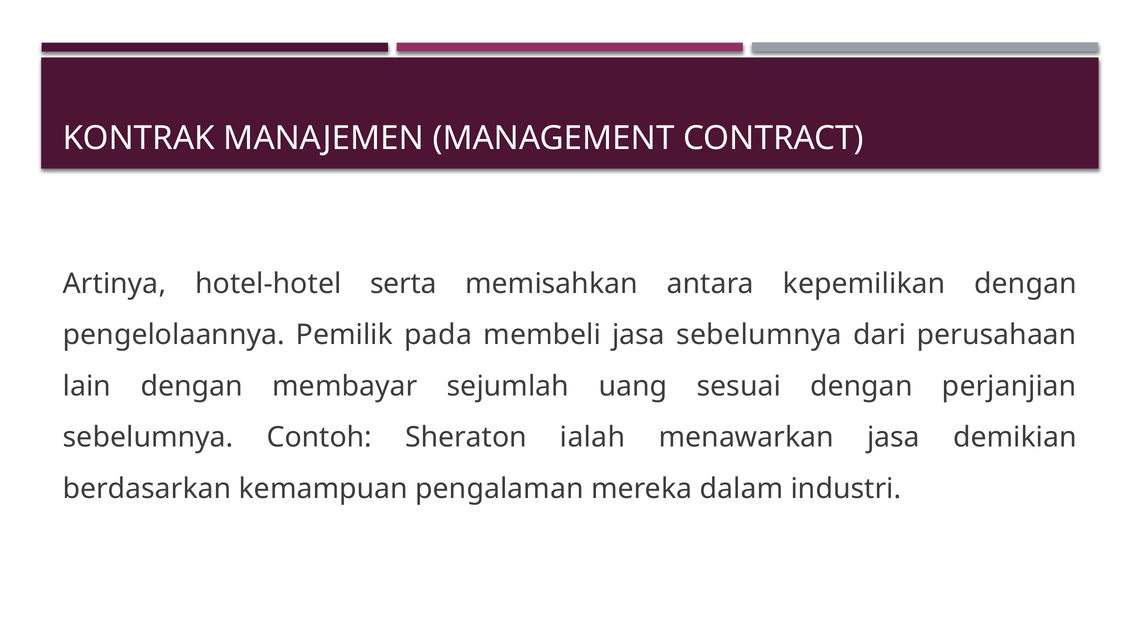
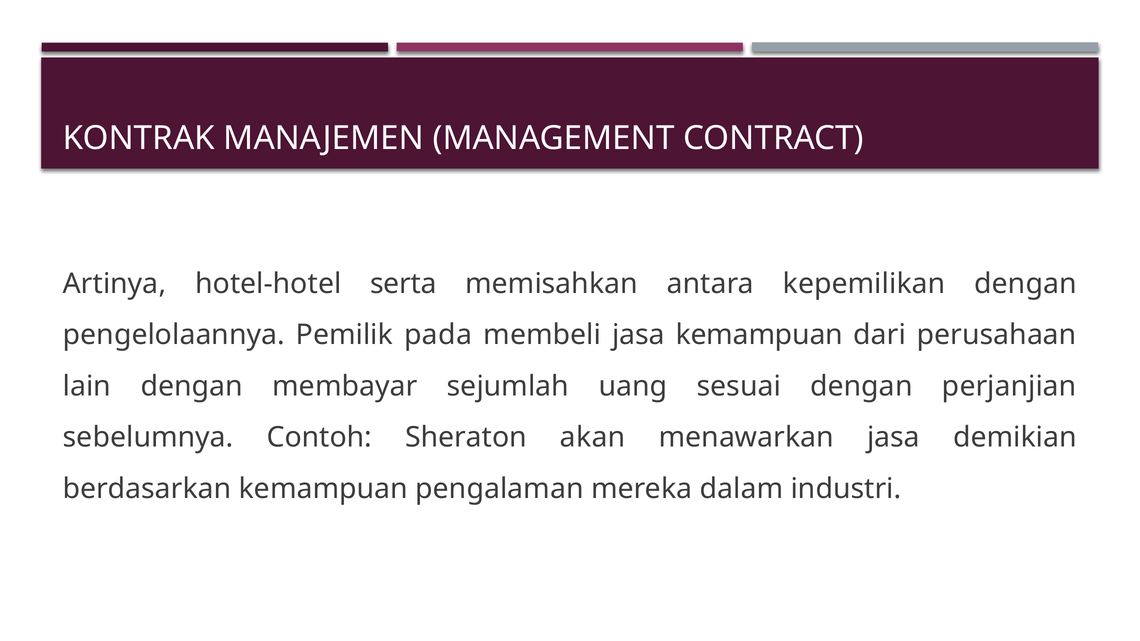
jasa sebelumnya: sebelumnya -> kemampuan
ialah: ialah -> akan
